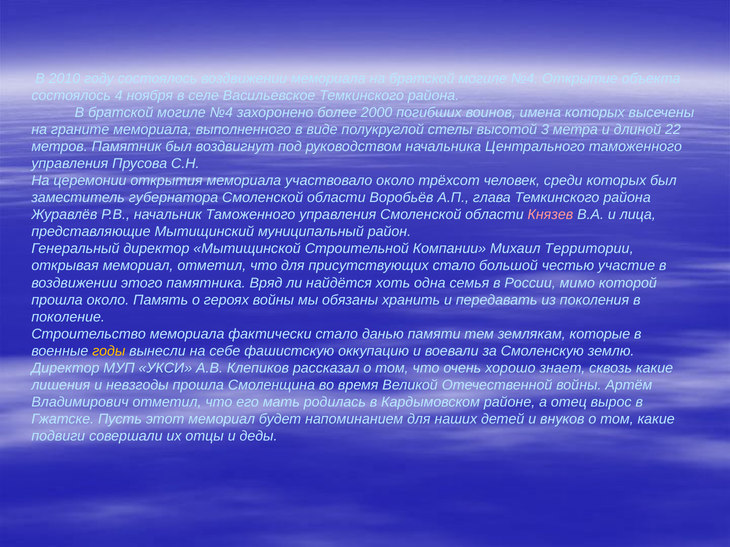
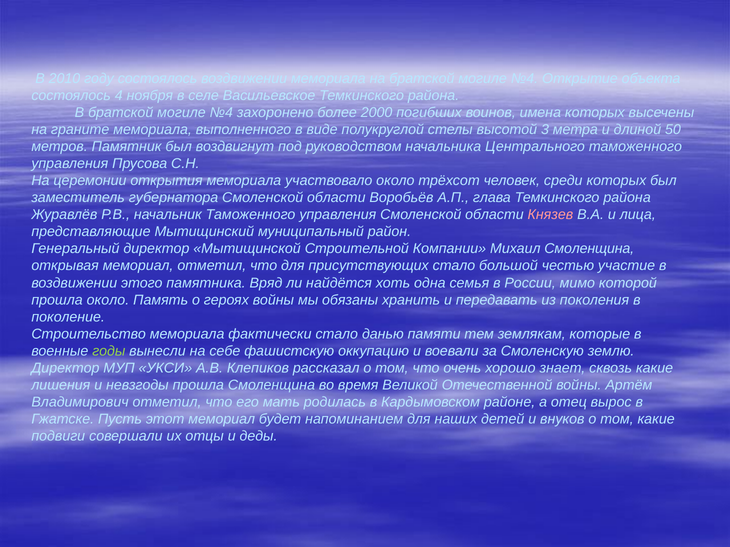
22: 22 -> 50
Михаил Территории: Территории -> Смоленщина
годы colour: yellow -> light green
